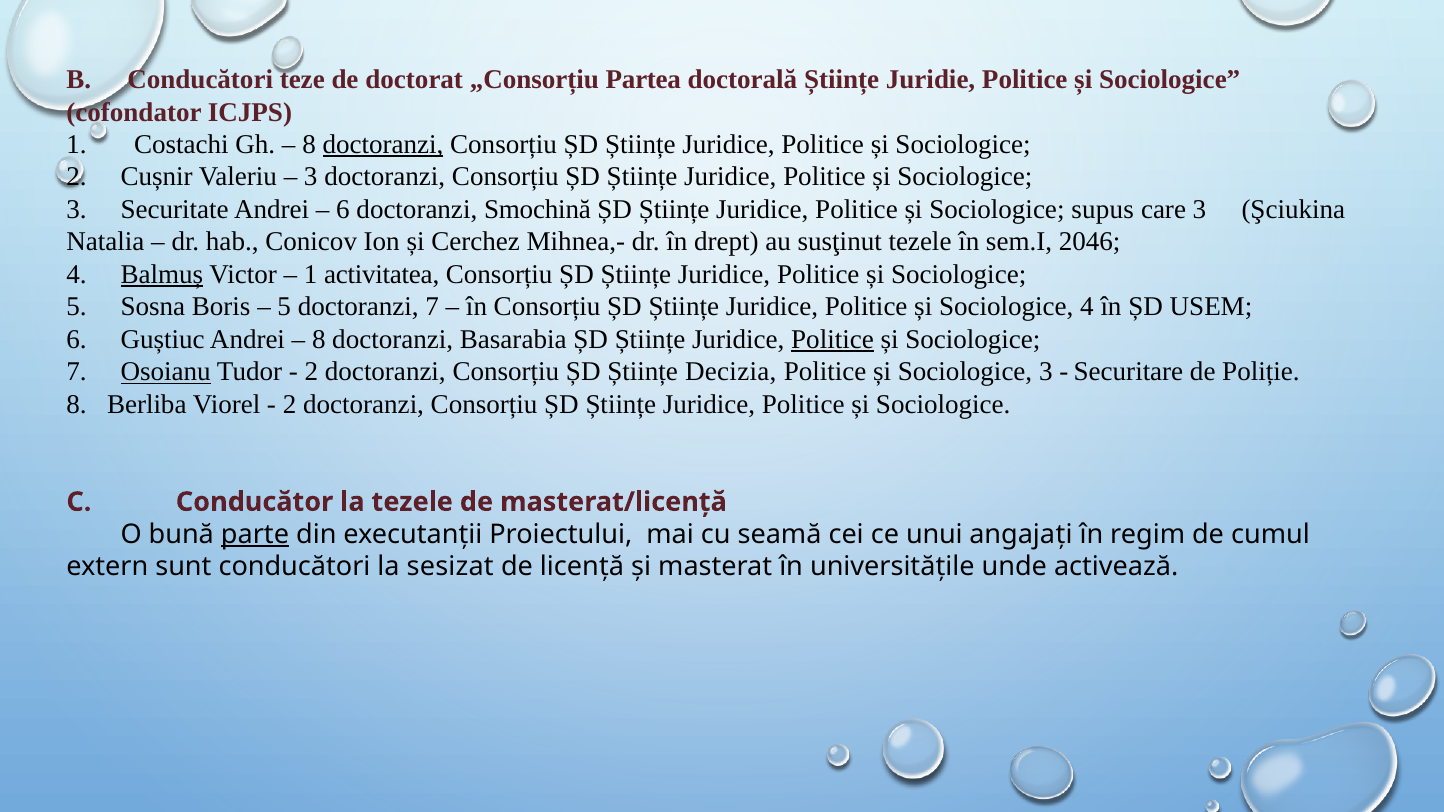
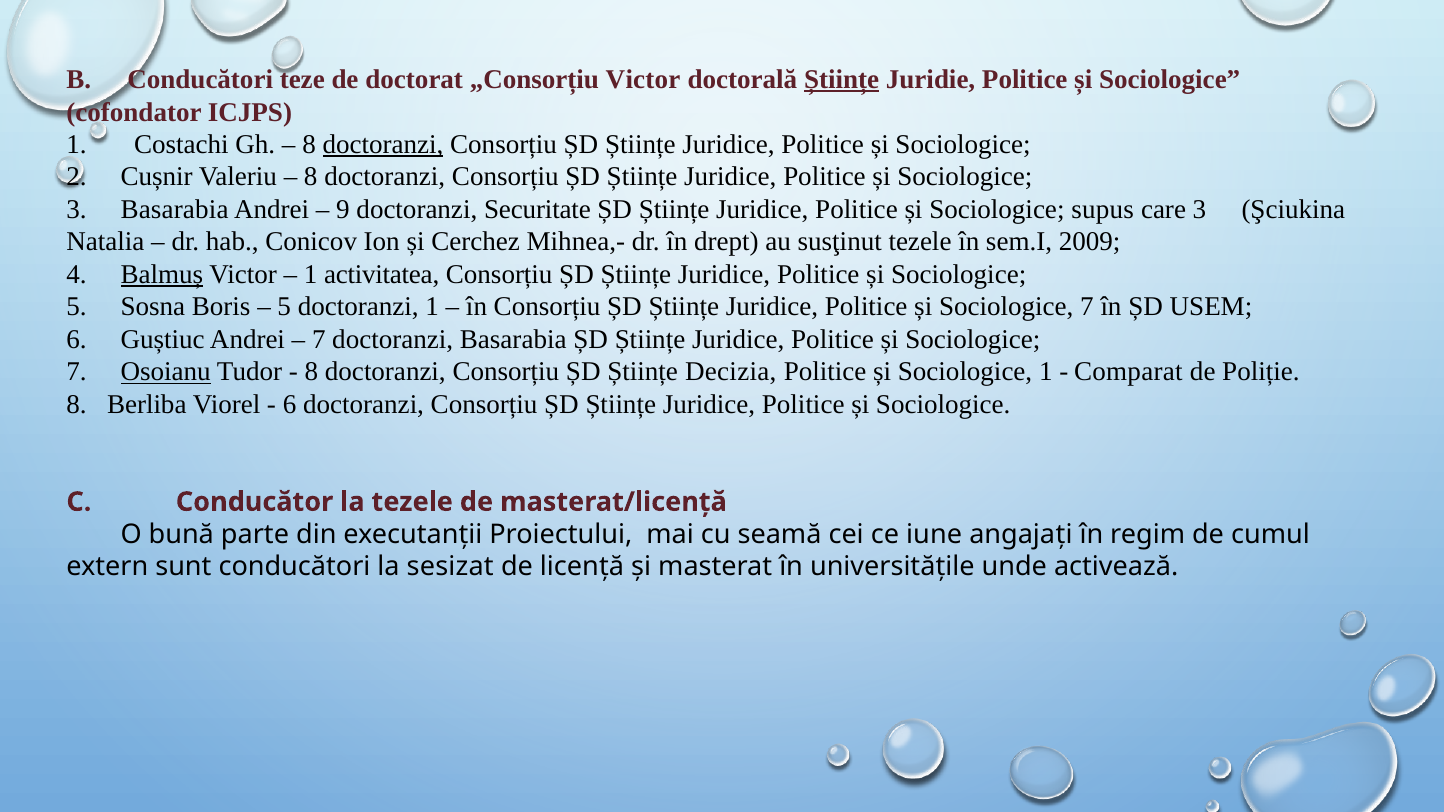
„Consorțiu Partea: Partea -> Victor
Științe at (842, 80) underline: none -> present
3 at (311, 177): 3 -> 8
3 Securitate: Securitate -> Basarabia
6 at (343, 210): 6 -> 9
Smochină: Smochină -> Securitate
2046: 2046 -> 2009
doctoranzi 7: 7 -> 1
4 at (1087, 307): 4 -> 7
8 at (319, 340): 8 -> 7
Politice at (832, 340) underline: present -> none
2 at (311, 372): 2 -> 8
3 at (1046, 372): 3 -> 1
Securitare: Securitare -> Comparat
2 at (290, 405): 2 -> 6
parte underline: present -> none
unui: unui -> iune
